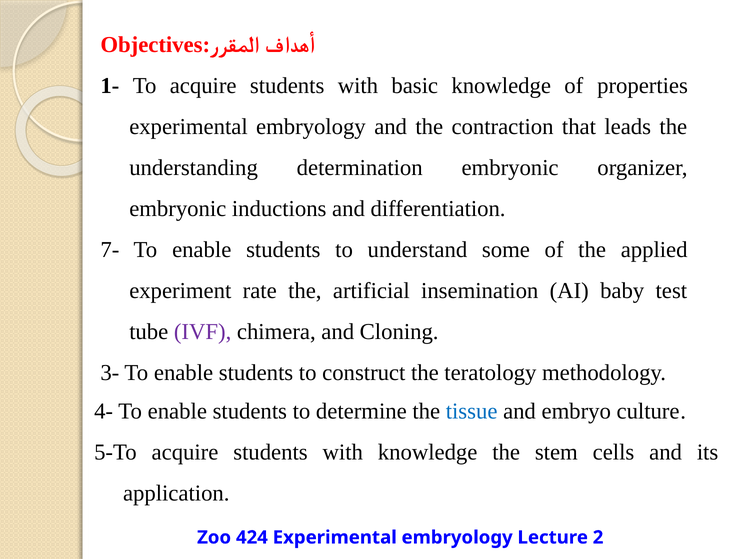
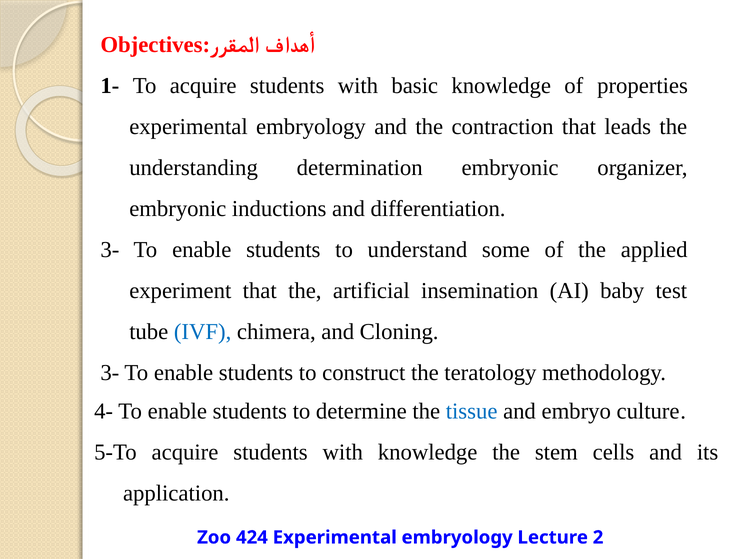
7- at (110, 250): 7- -> 3-
experiment rate: rate -> that
IVF colour: purple -> blue
